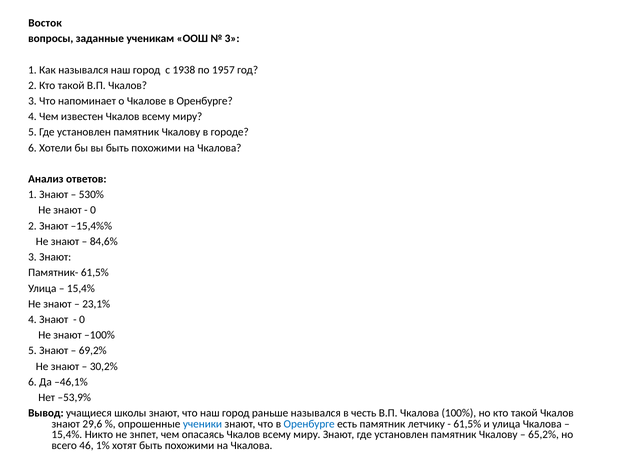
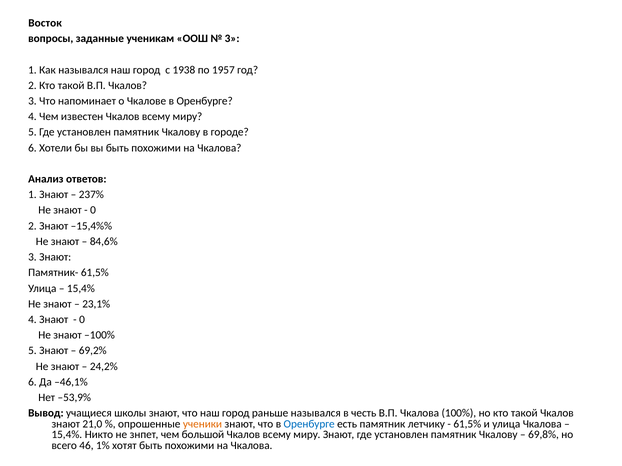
530%: 530% -> 237%
30,2%: 30,2% -> 24,2%
29,6: 29,6 -> 21,0
ученики colour: blue -> orange
опасаясь: опасаясь -> большой
65,2%: 65,2% -> 69,8%
